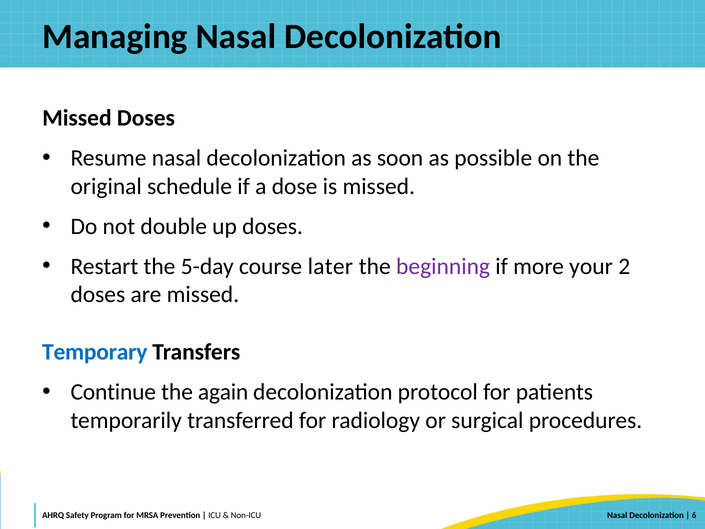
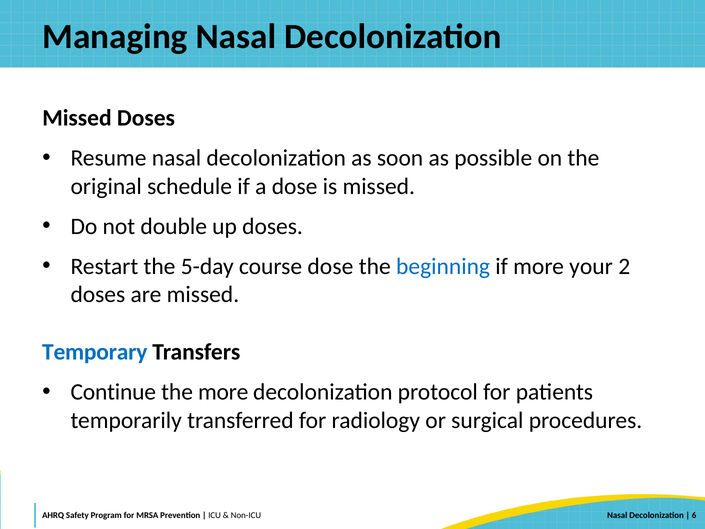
course later: later -> dose
beginning colour: purple -> blue
the again: again -> more
